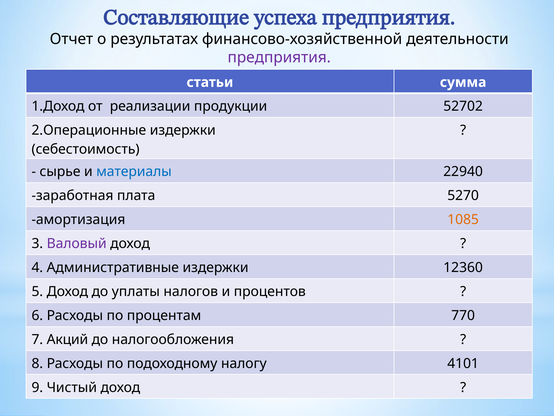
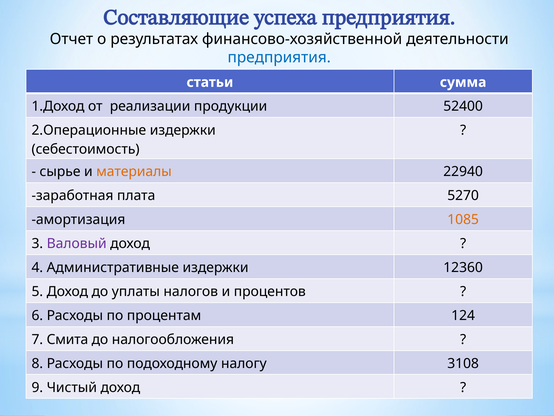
предприятия at (279, 57) colour: purple -> blue
52702: 52702 -> 52400
материалы colour: blue -> orange
770: 770 -> 124
Акций: Акций -> Смита
4101: 4101 -> 3108
